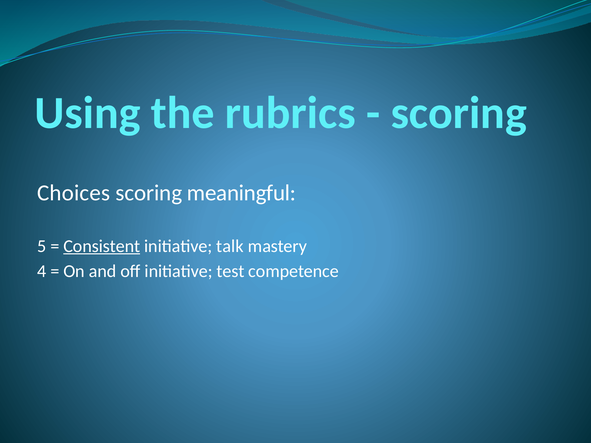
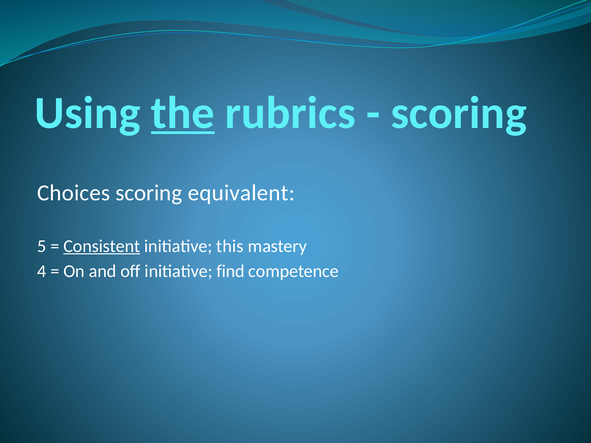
the underline: none -> present
meaningful: meaningful -> equivalent
talk: talk -> this
test: test -> find
